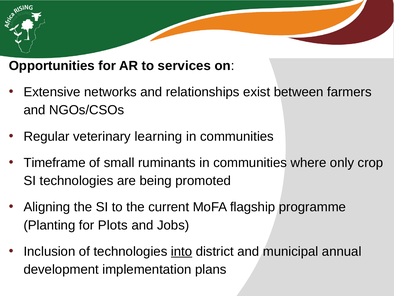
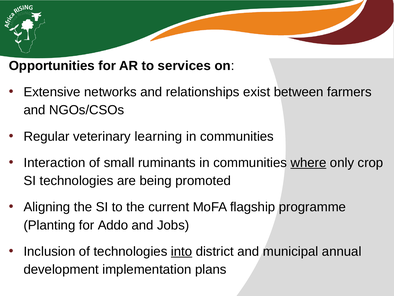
Timeframe: Timeframe -> Interaction
where underline: none -> present
Plots: Plots -> Addo
